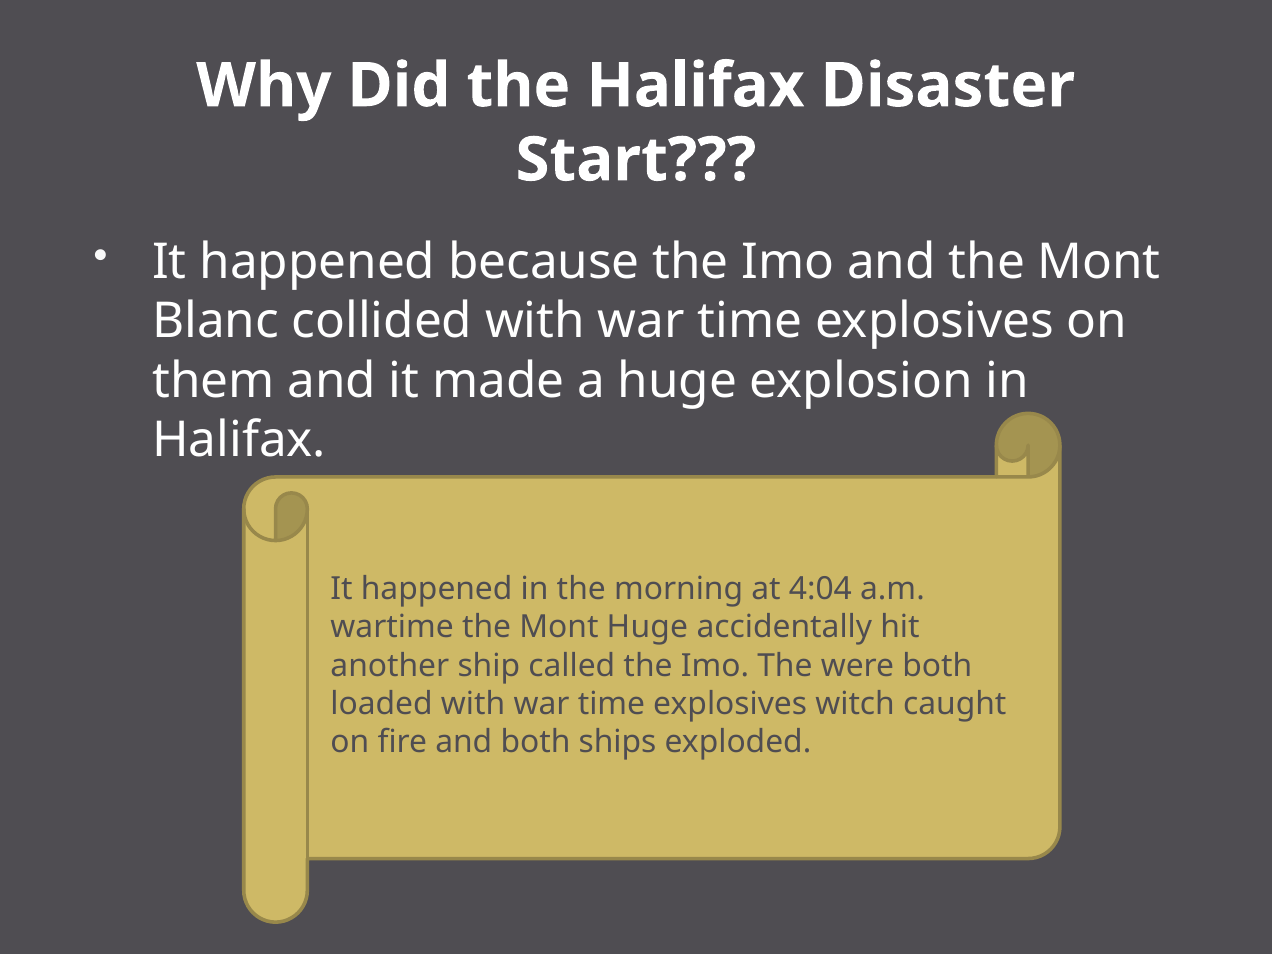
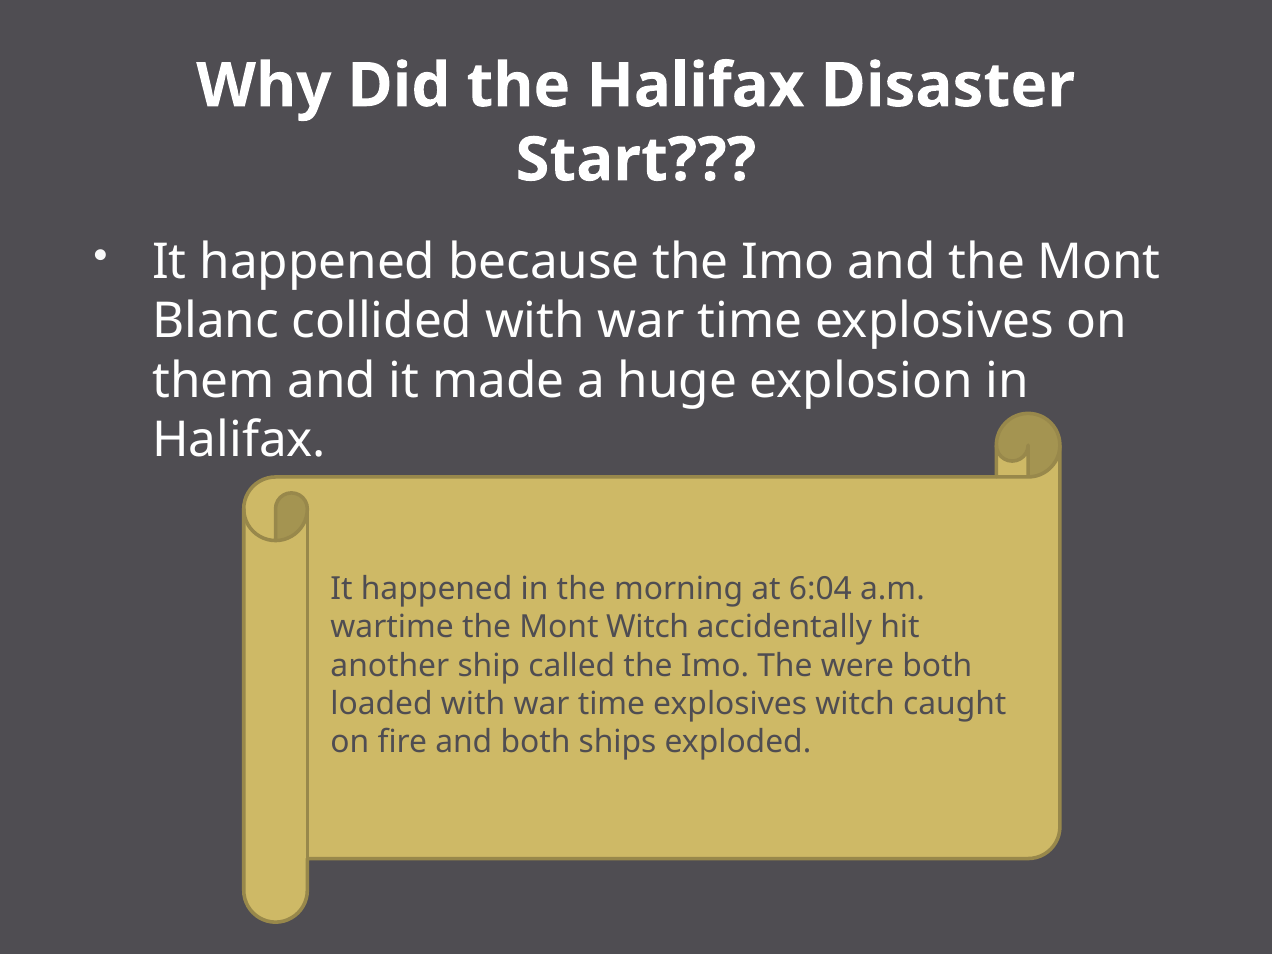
4:04: 4:04 -> 6:04
Mont Huge: Huge -> Witch
